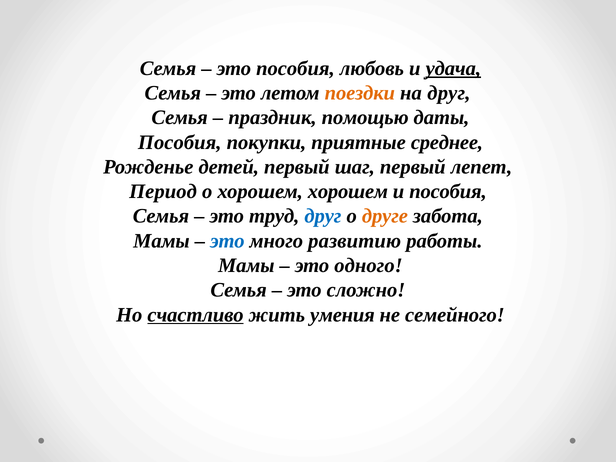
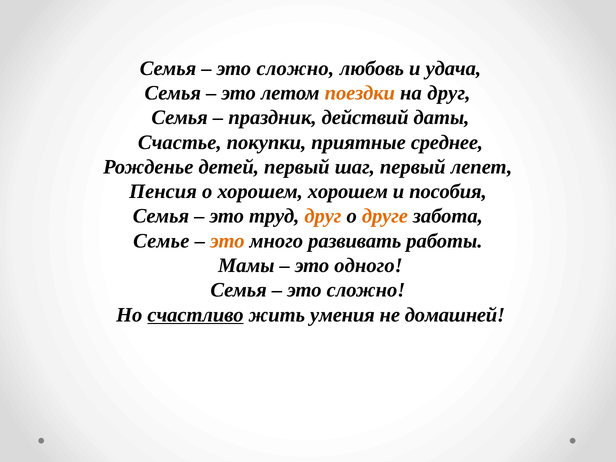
пособия at (295, 68): пособия -> сложно
удача underline: present -> none
помощью: помощью -> действий
Пособия at (180, 142): Пособия -> Счастье
Период: Период -> Пенсия
друг at (323, 216) colour: blue -> orange
Мамы at (161, 241): Мамы -> Семье
это at (227, 241) colour: blue -> orange
развитию: развитию -> развивать
семейного: семейного -> домашней
